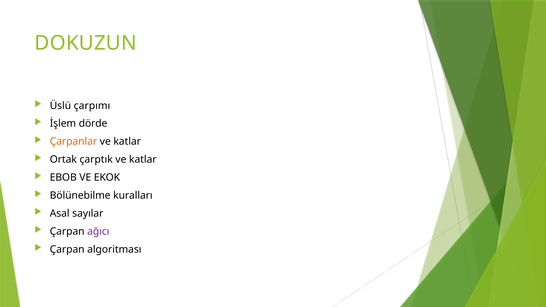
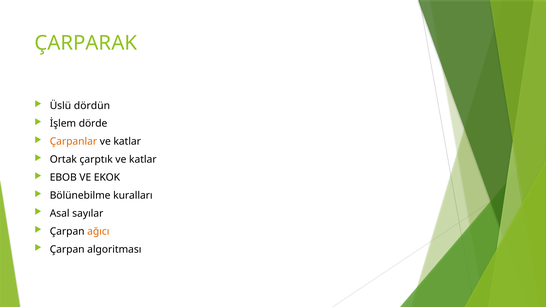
DOKUZUN: DOKUZUN -> ÇARPARAK
çarpımı: çarpımı -> dördün
ağıcı colour: purple -> orange
